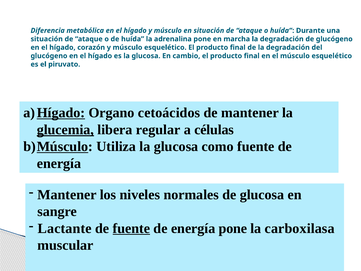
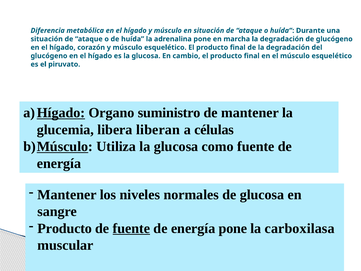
cetoácidos: cetoácidos -> suministro
glucemia underline: present -> none
regular: regular -> liberan
Lactante at (65, 228): Lactante -> Producto
